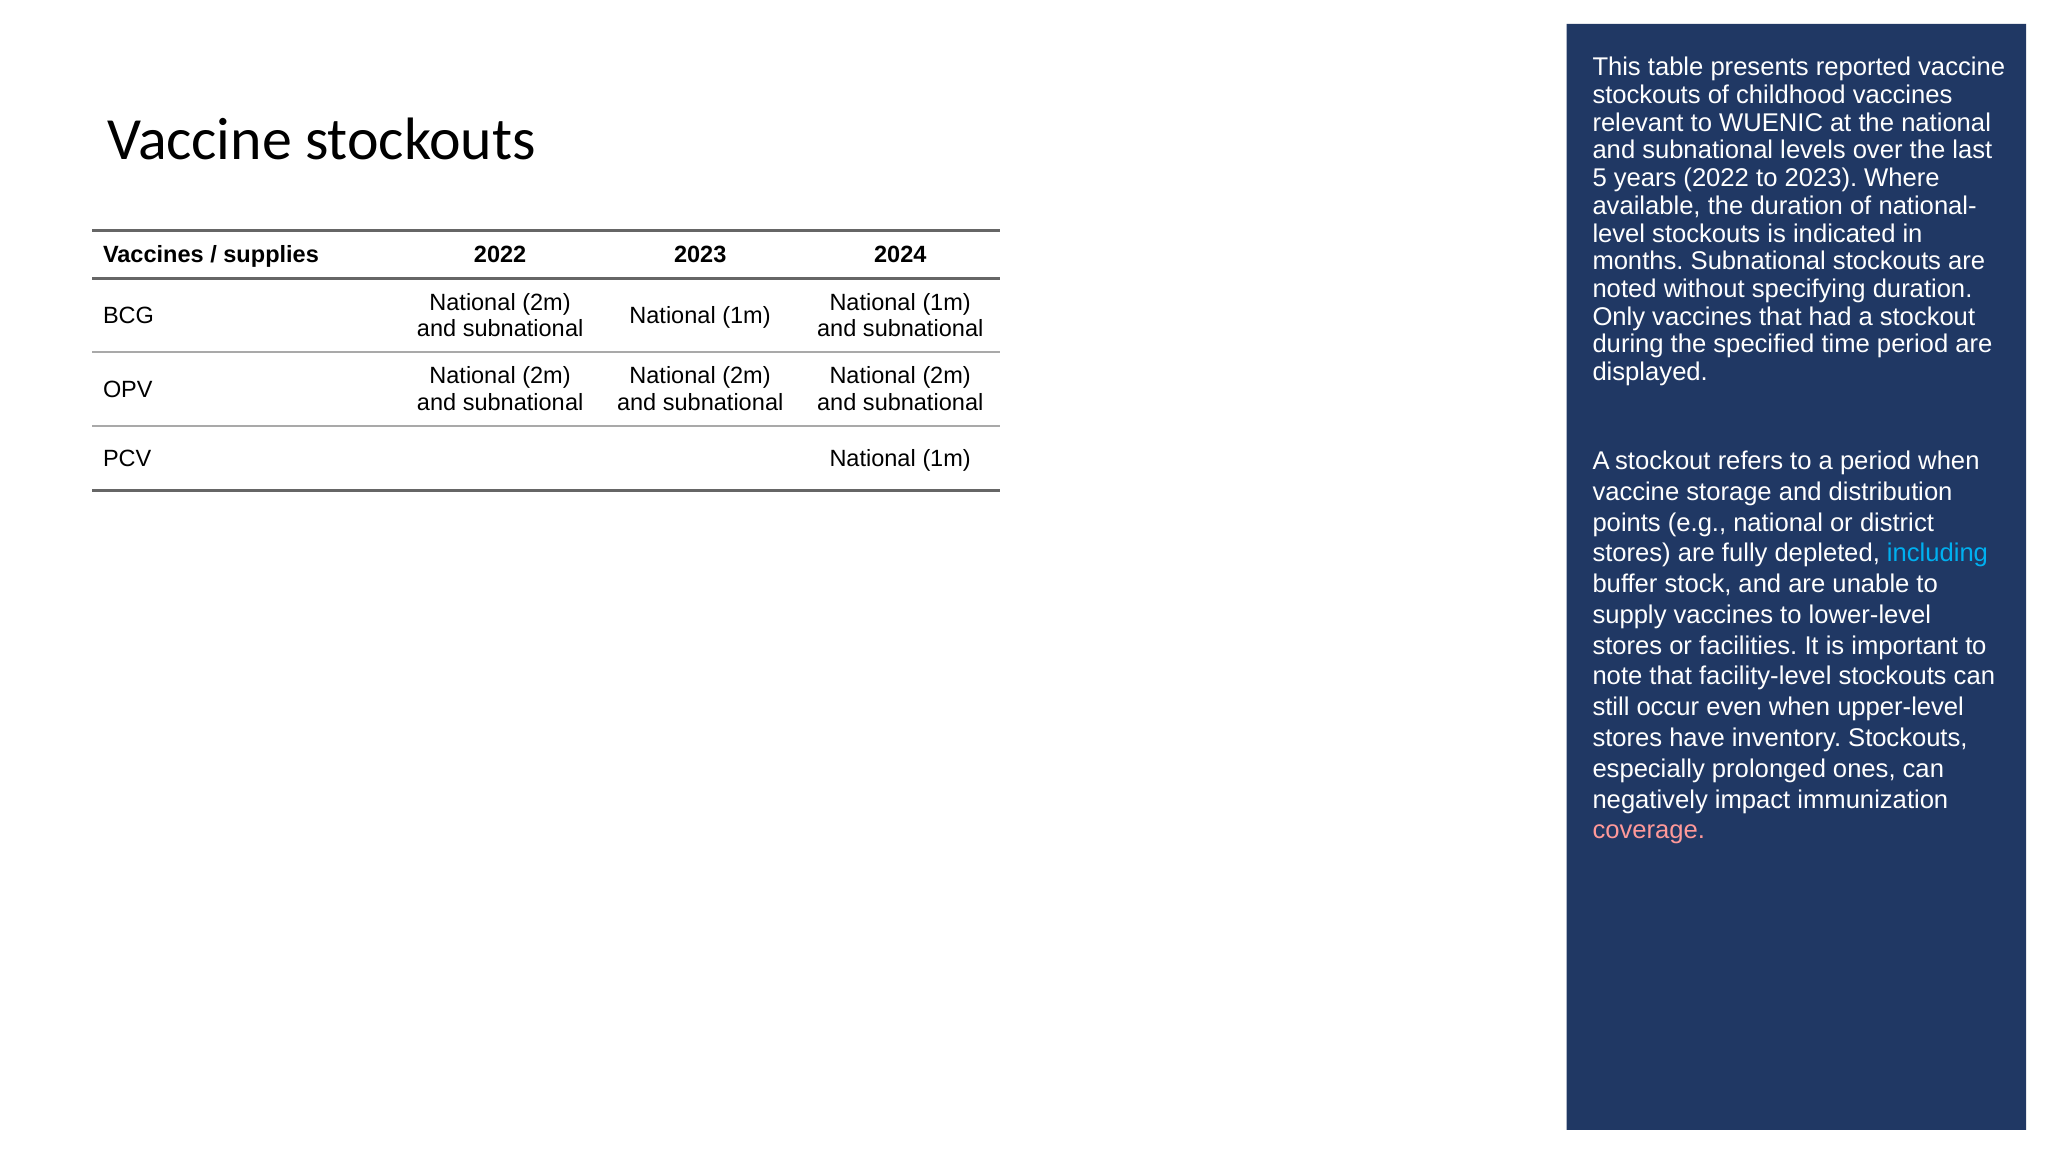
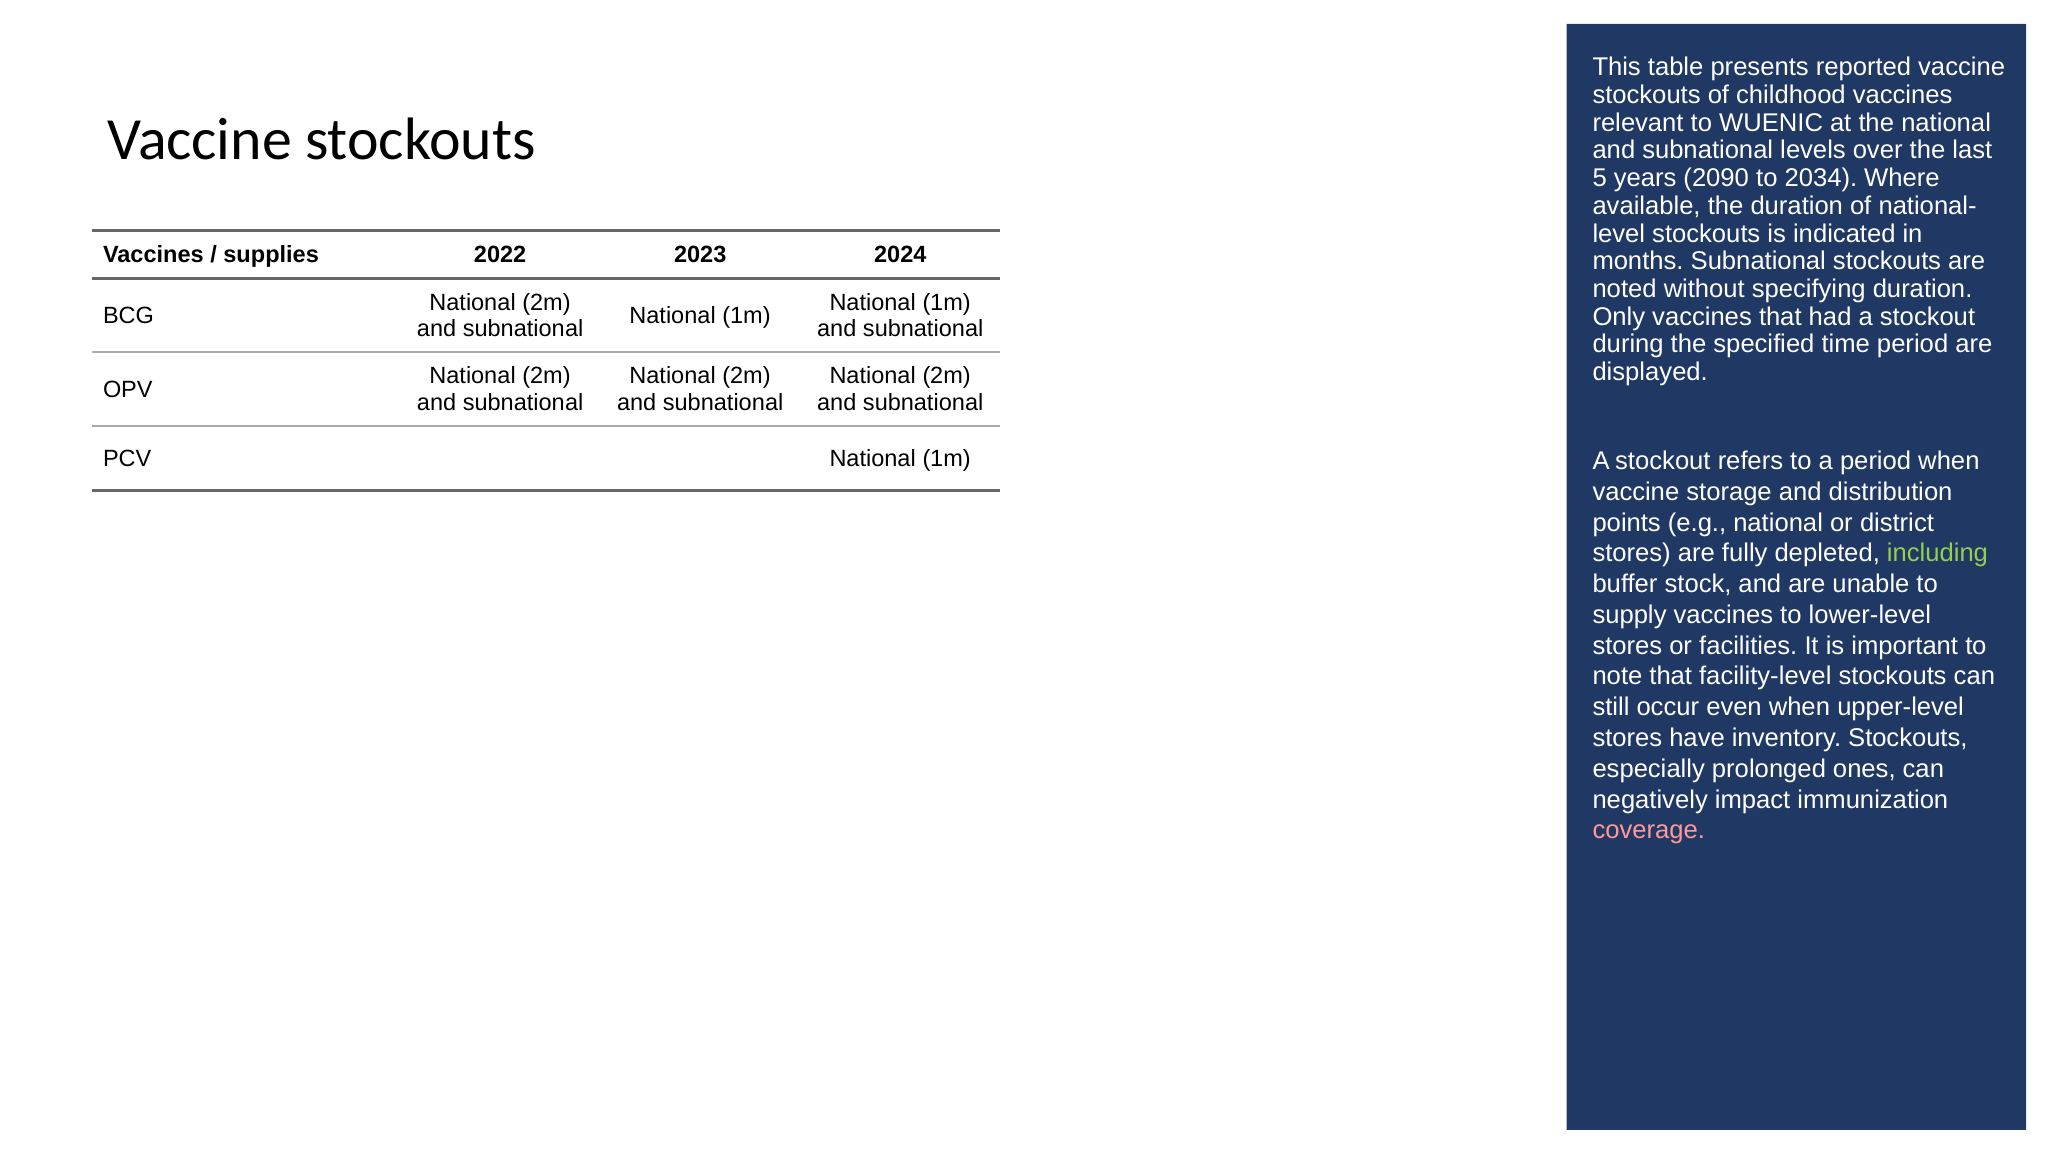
years 2022: 2022 -> 2090
to 2023: 2023 -> 2034
including colour: light blue -> light green
